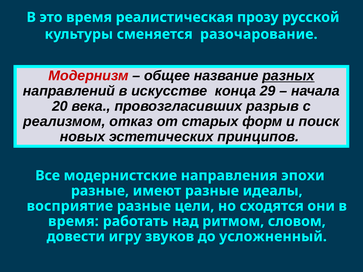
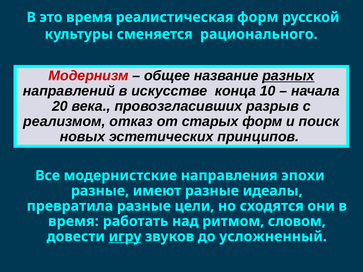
реалистическая прозу: прозу -> форм
разочарование: разочарование -> рационального
29: 29 -> 10
восприятие: восприятие -> превратила
игру underline: none -> present
